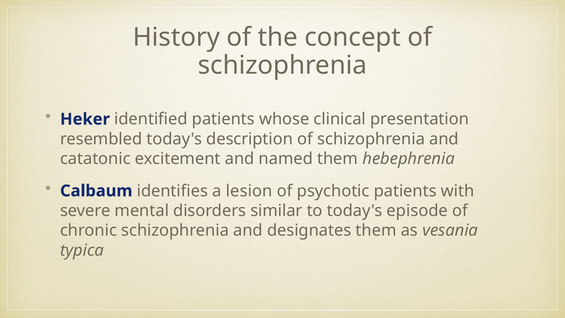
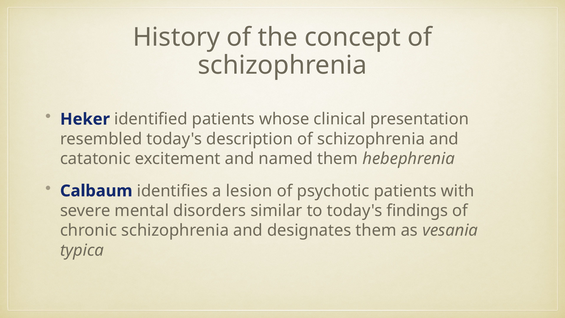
episode: episode -> findings
